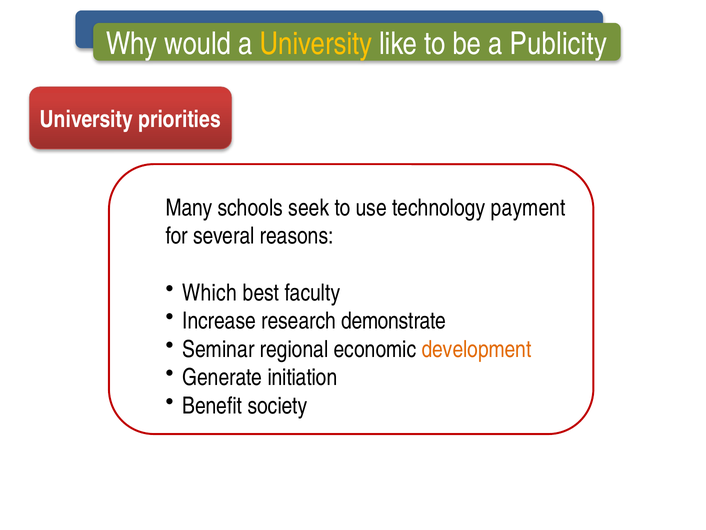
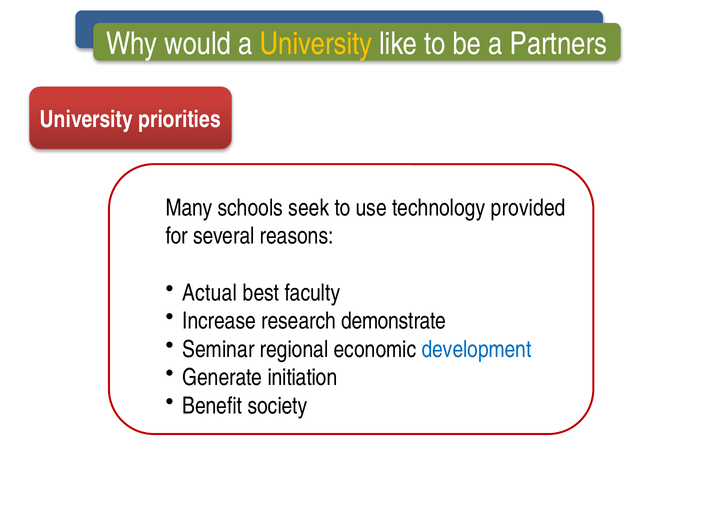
Publicity: Publicity -> Partners
payment: payment -> provided
Which: Which -> Actual
development colour: orange -> blue
